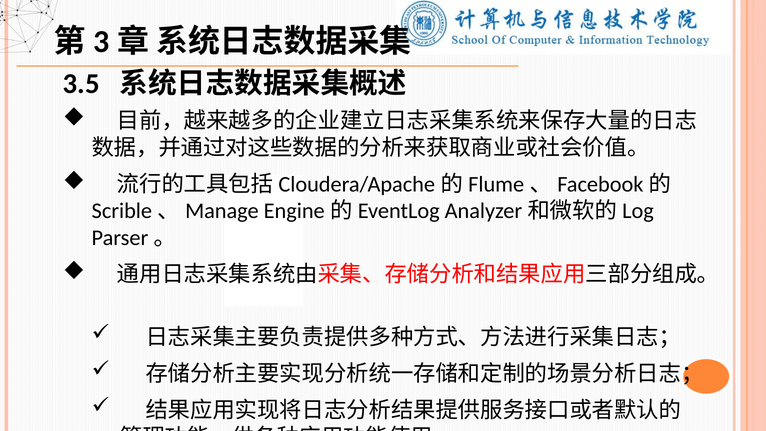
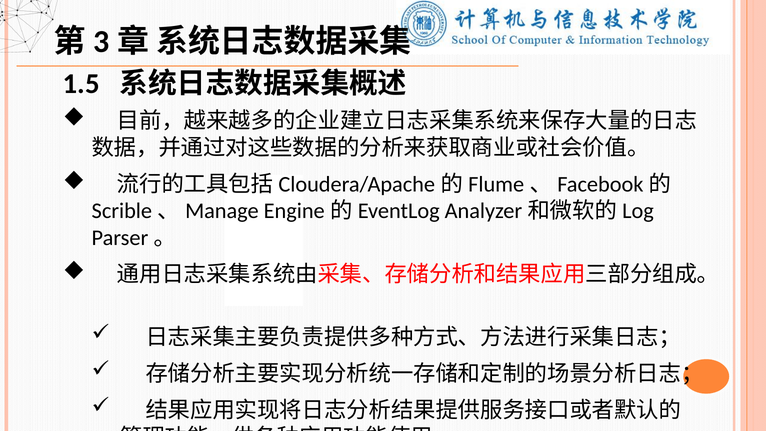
3.5: 3.5 -> 1.5
